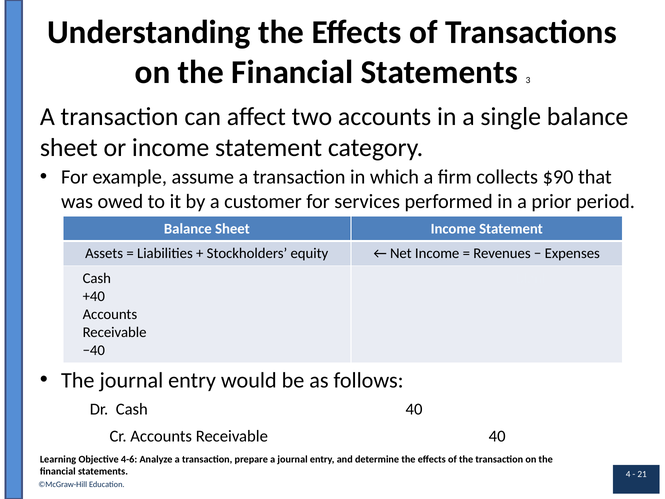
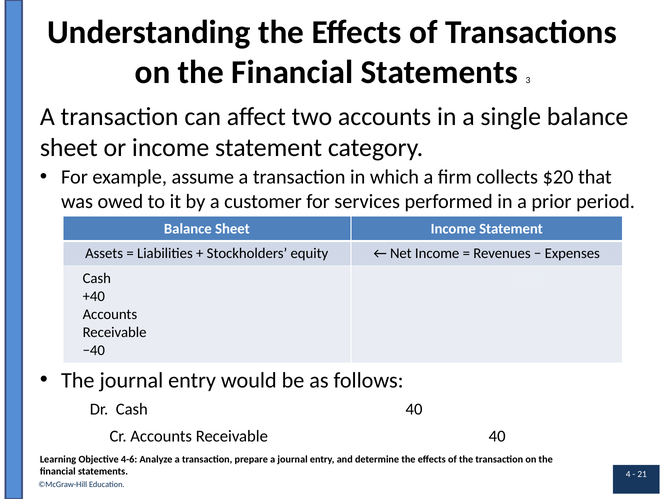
$90: $90 -> $20
